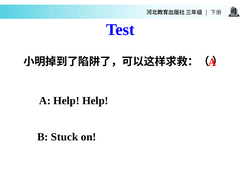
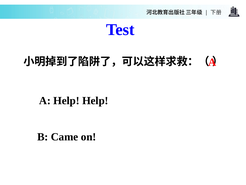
Stuck: Stuck -> Came
